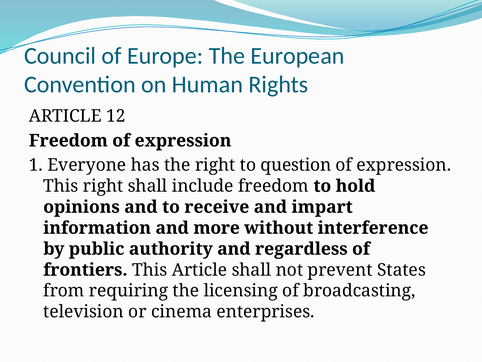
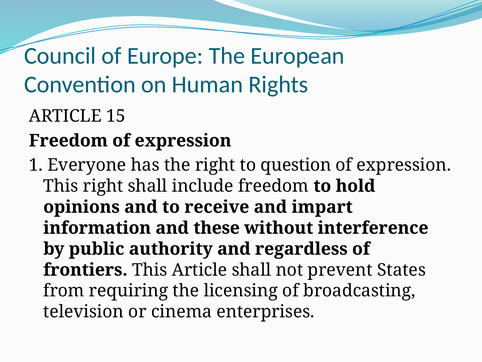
12: 12 -> 15
more: more -> these
